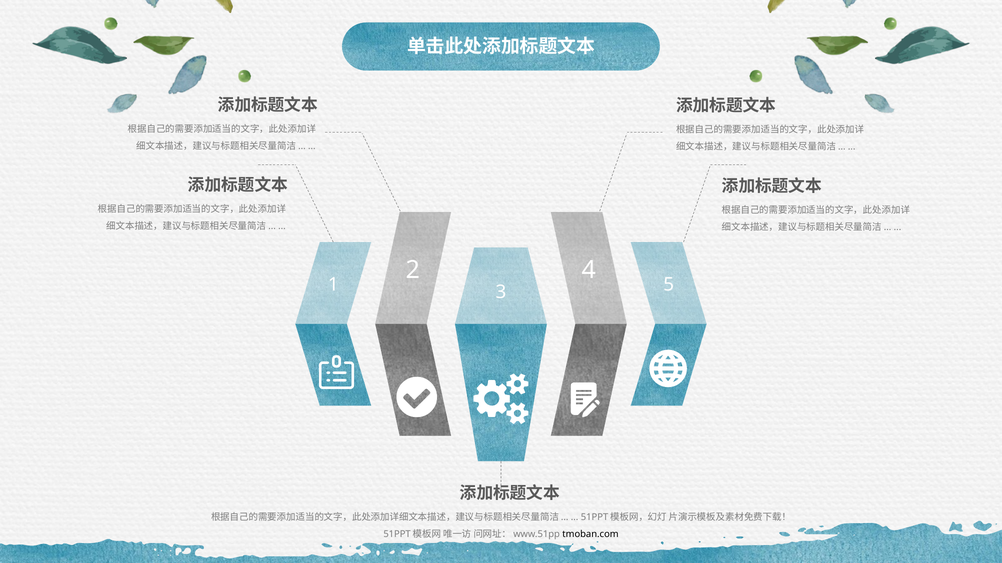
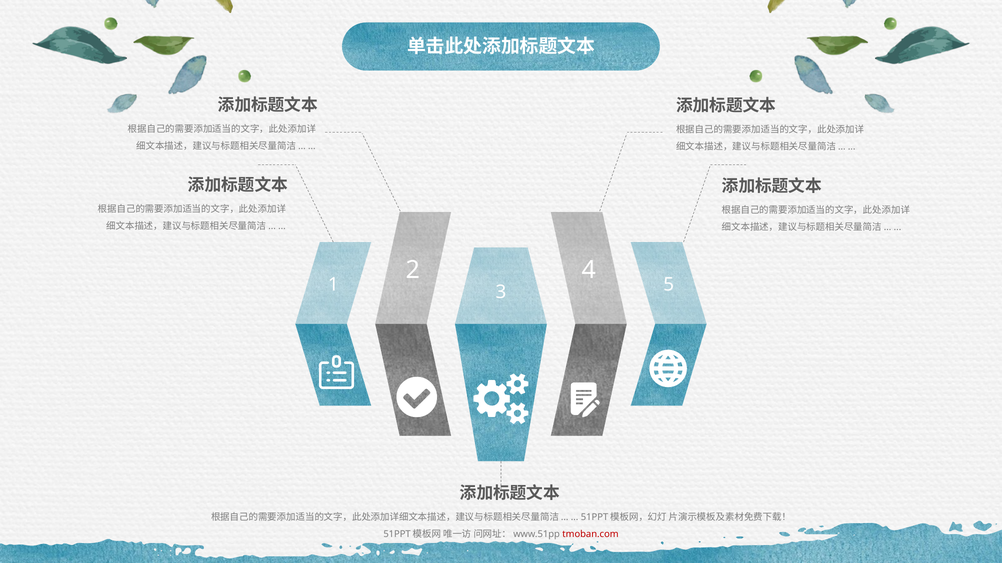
tmoban.com colour: black -> red
